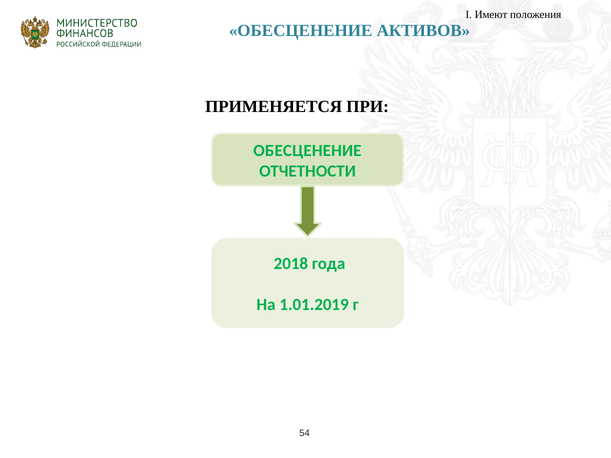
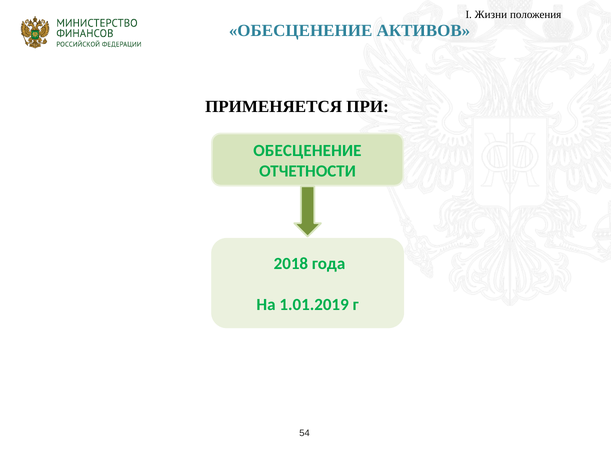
Имеют: Имеют -> Жизни
